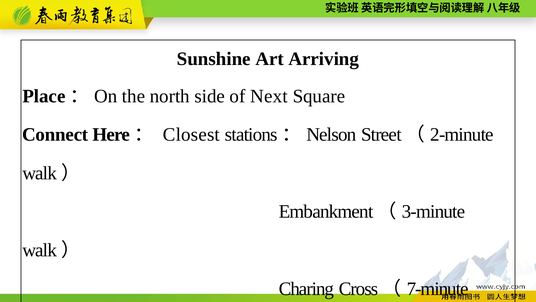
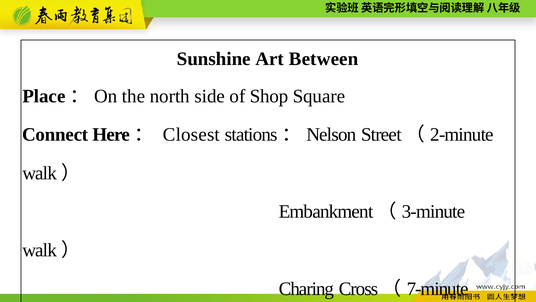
Arriving: Arriving -> Between
Next: Next -> Shop
